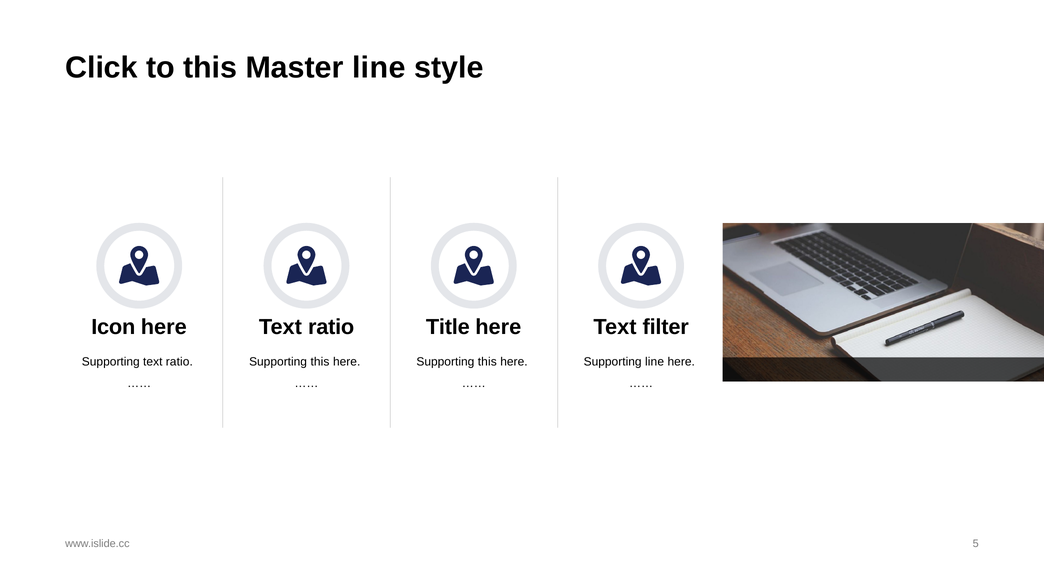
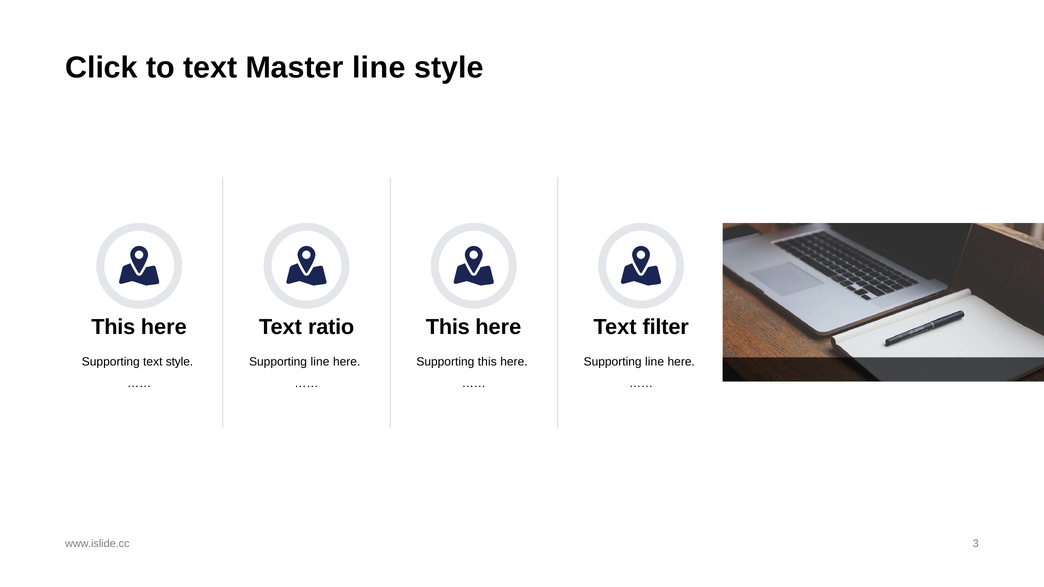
to this: this -> text
Icon at (113, 327): Icon -> This
Title at (448, 327): Title -> This
Supporting text ratio: ratio -> style
this at (320, 362): this -> line
5: 5 -> 3
